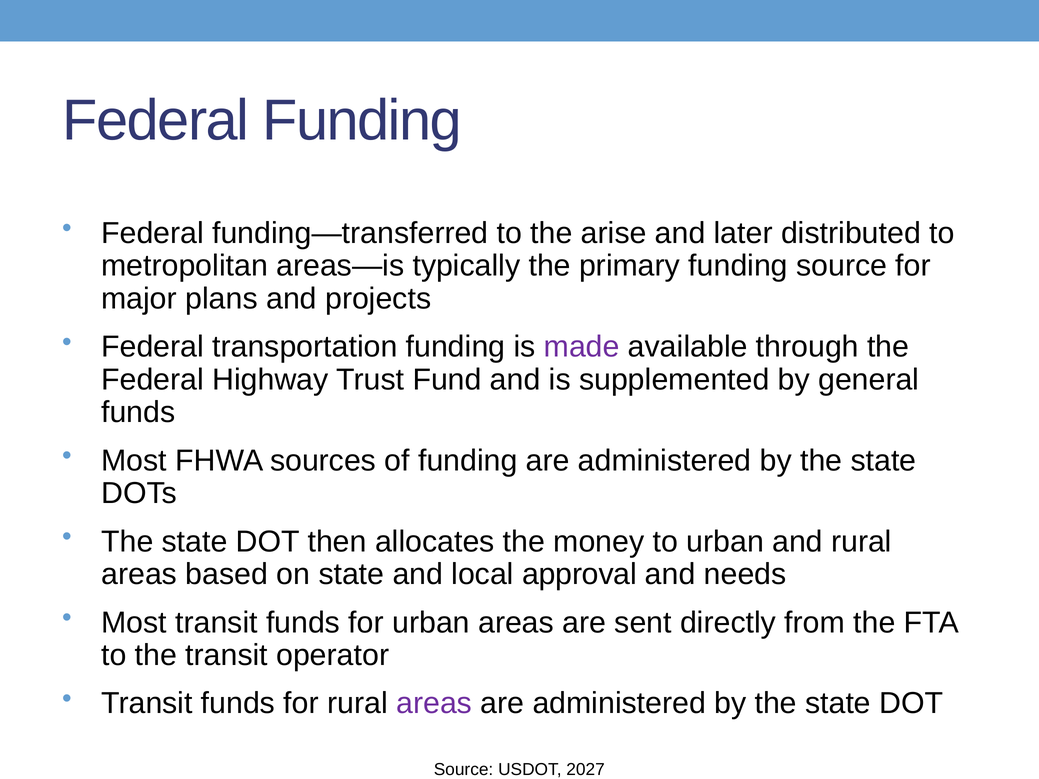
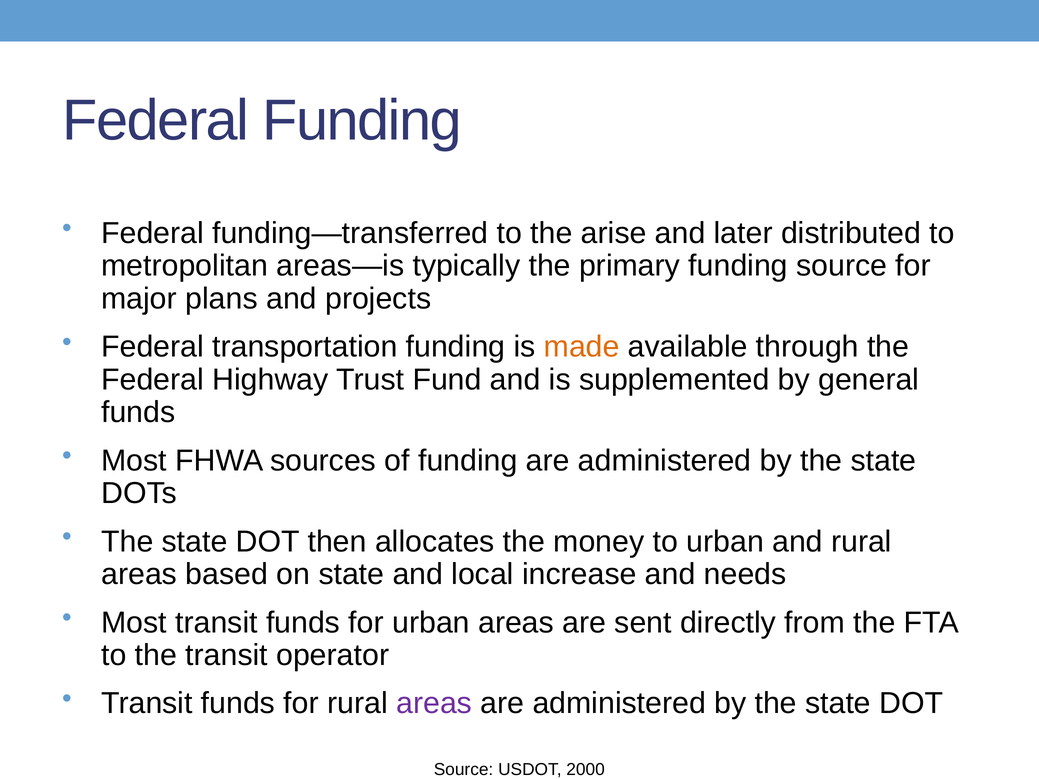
made colour: purple -> orange
approval: approval -> increase
2027: 2027 -> 2000
